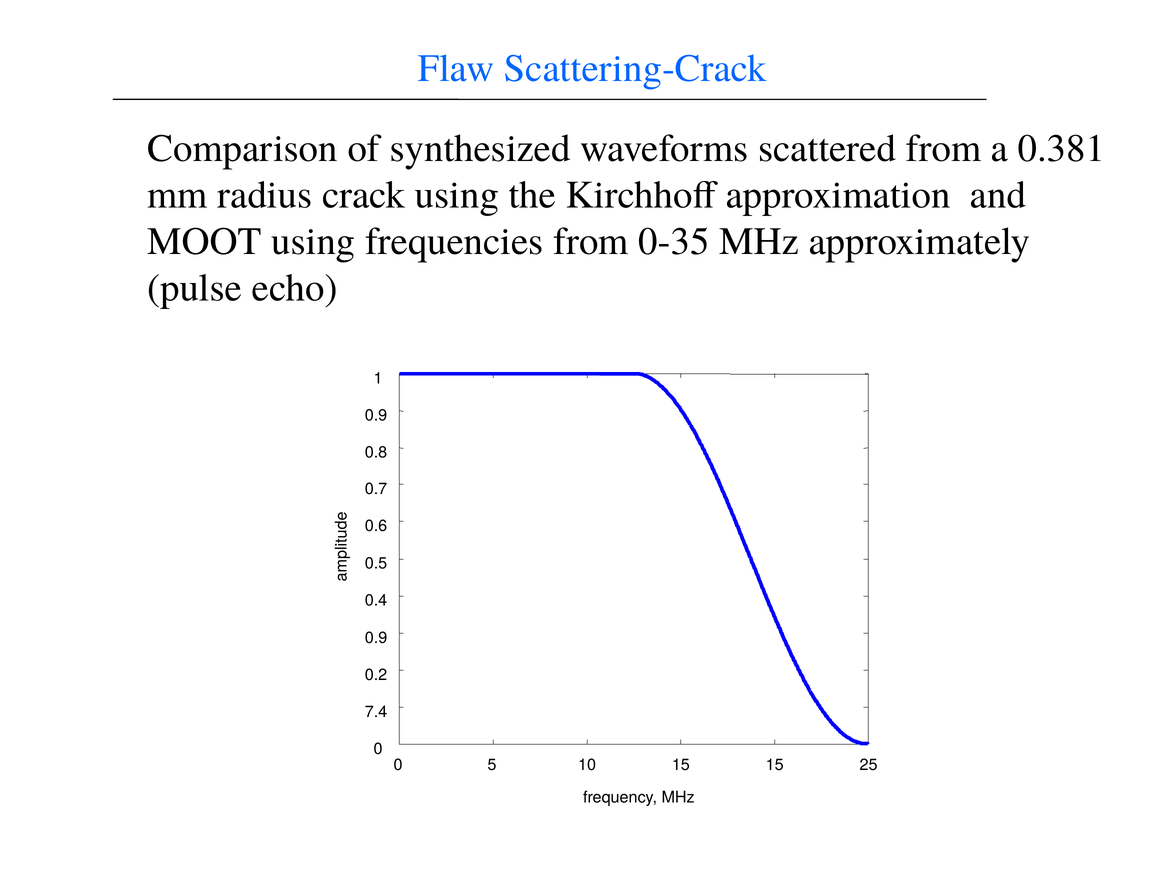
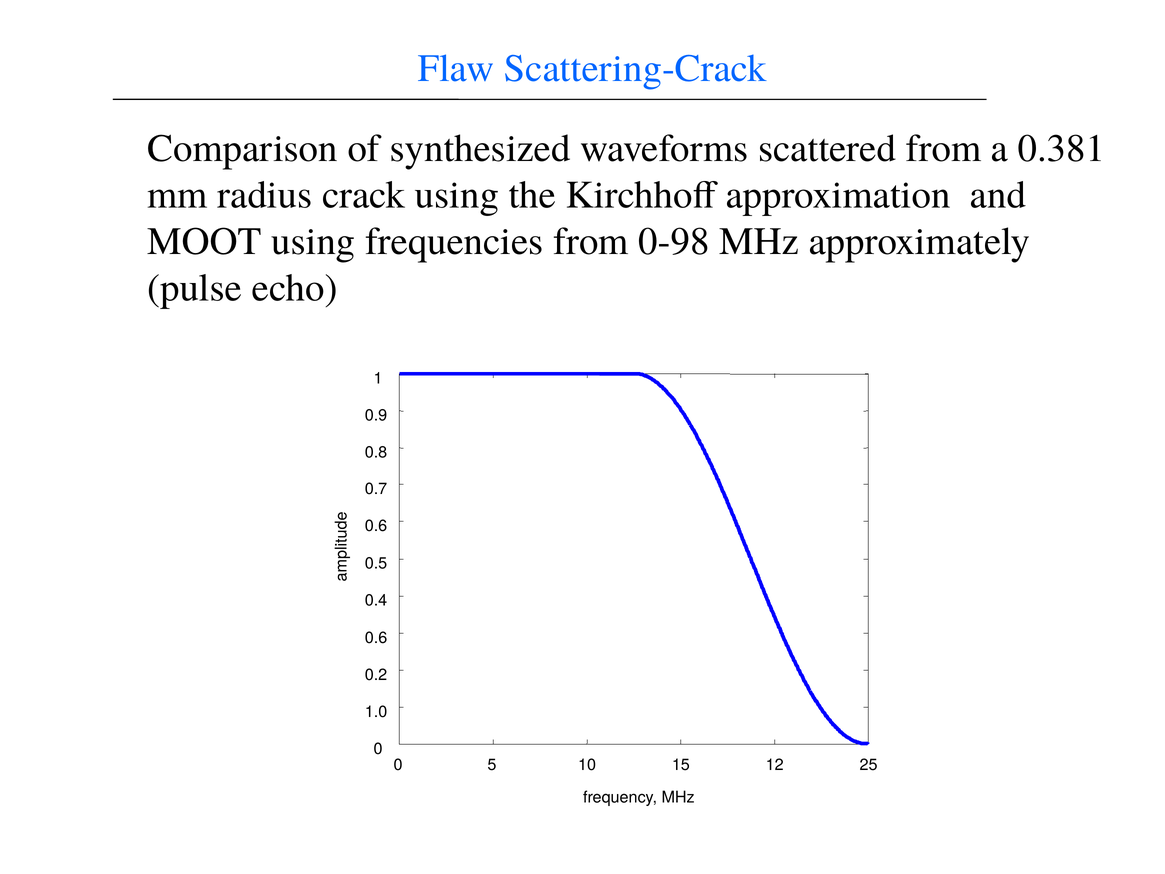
0-35: 0-35 -> 0-98
0.9 at (376, 638): 0.9 -> 0.6
7.4: 7.4 -> 1.0
15 15: 15 -> 12
